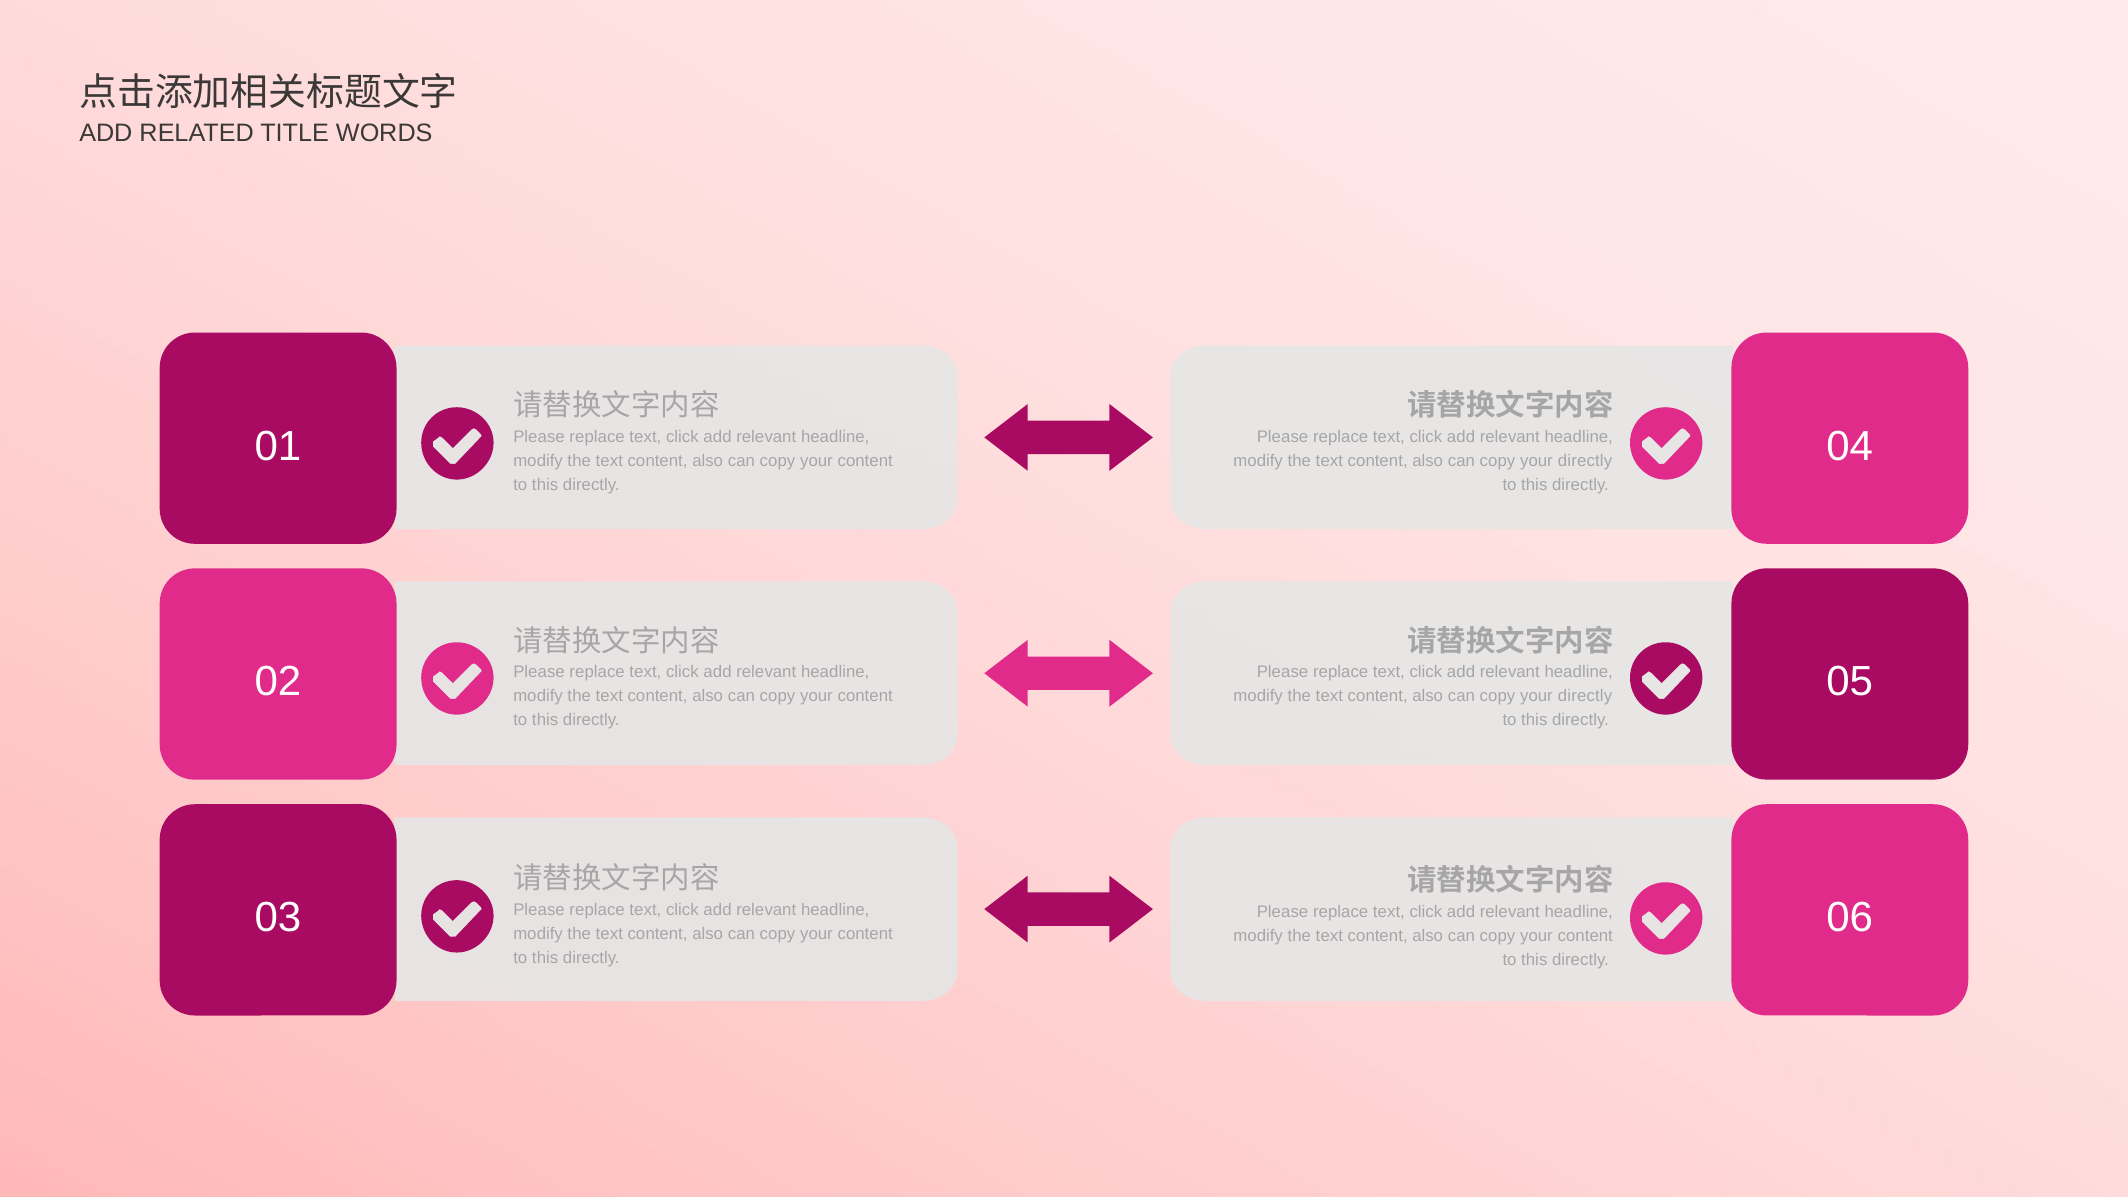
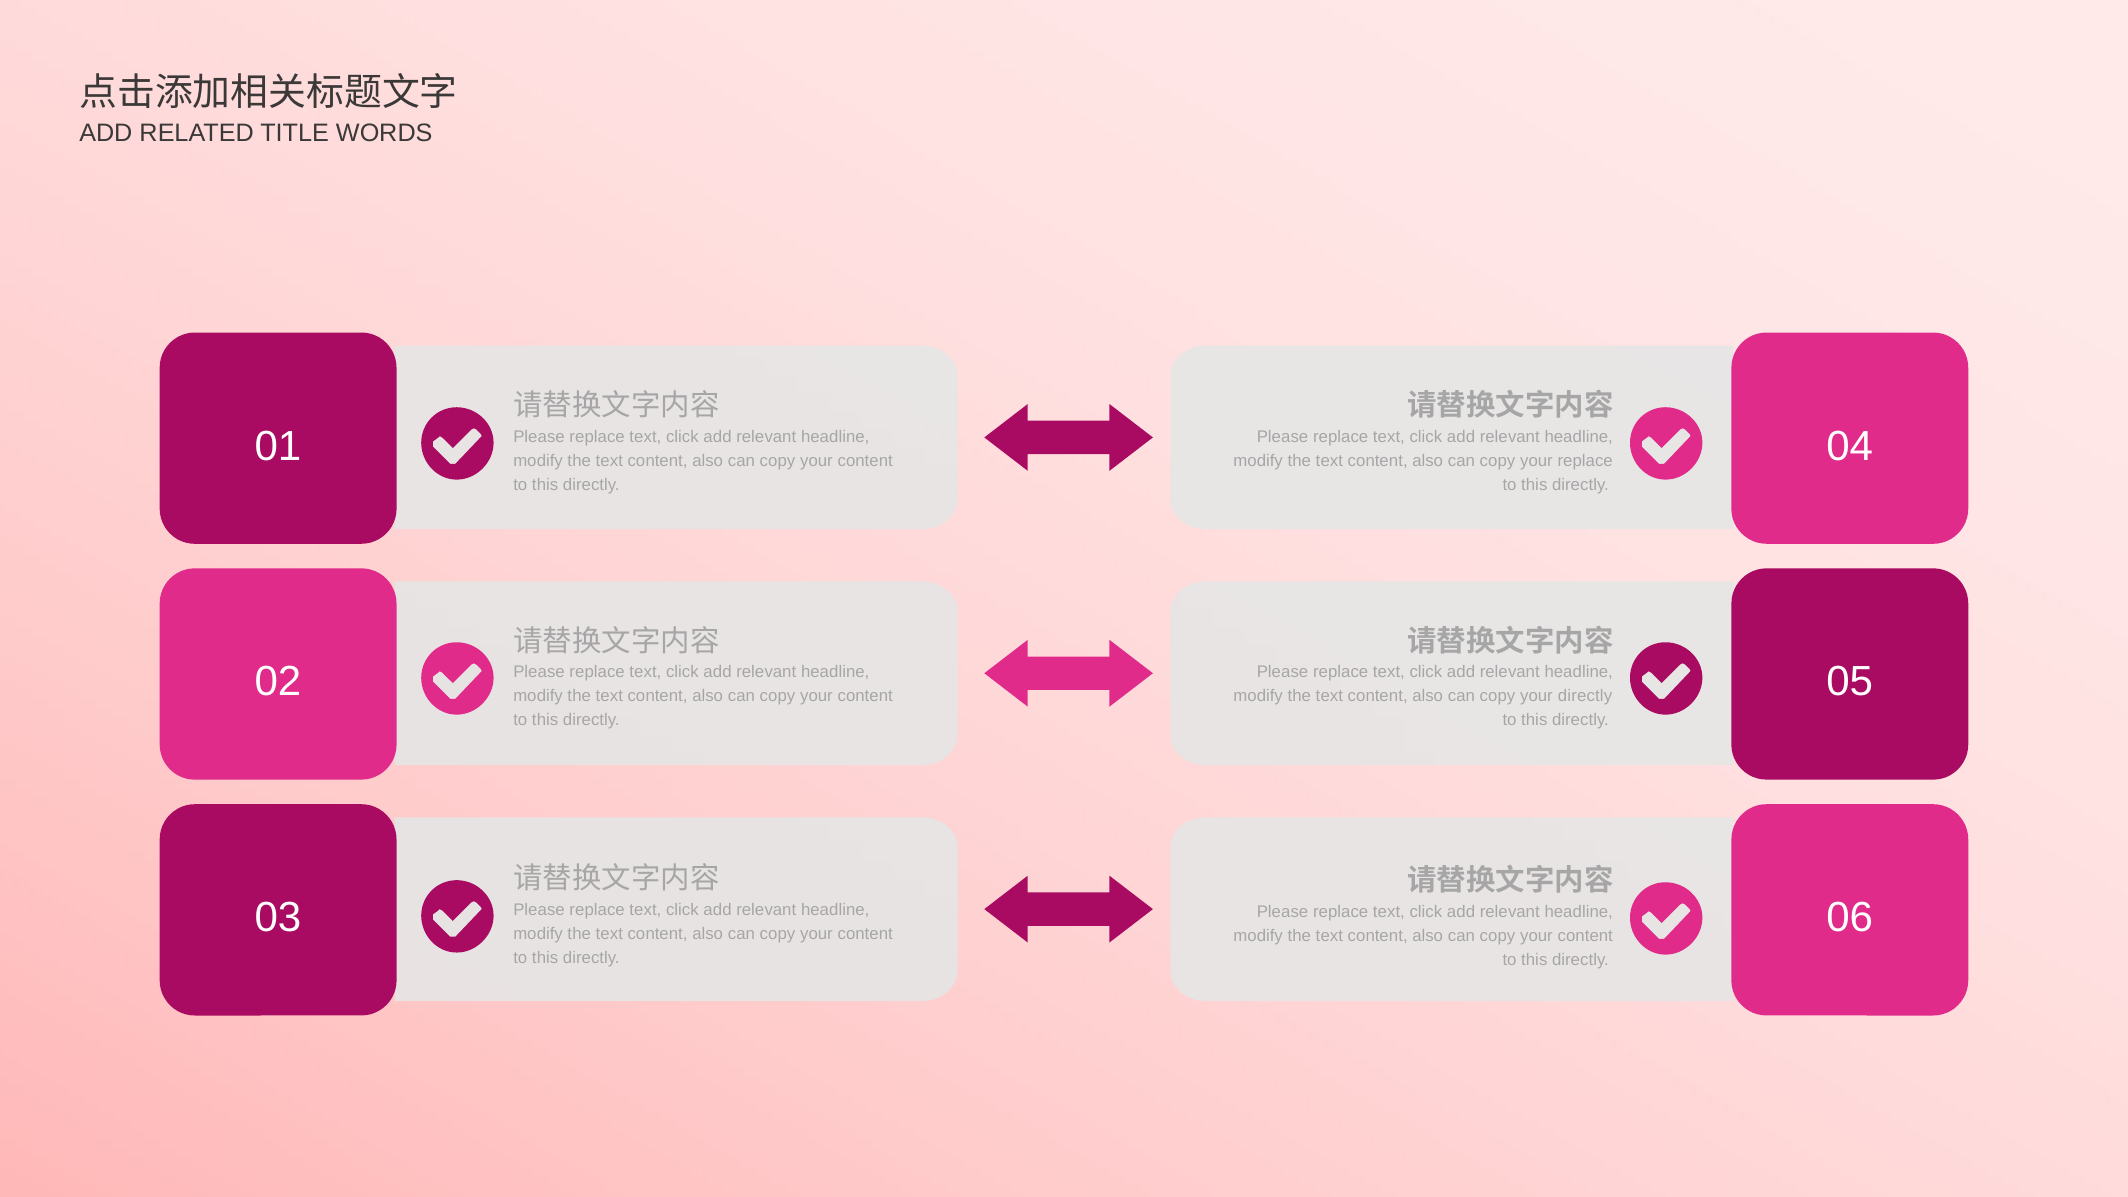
directly at (1585, 461): directly -> replace
